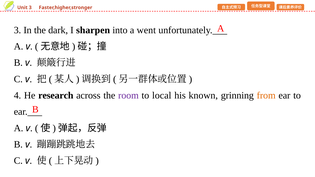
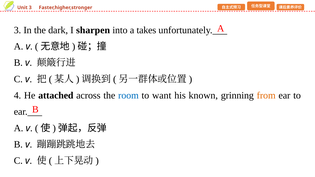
went: went -> takes
research: research -> attached
room colour: purple -> blue
local: local -> want
